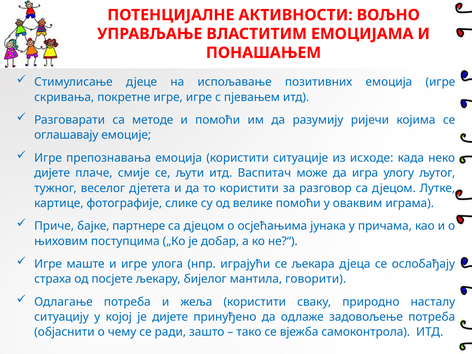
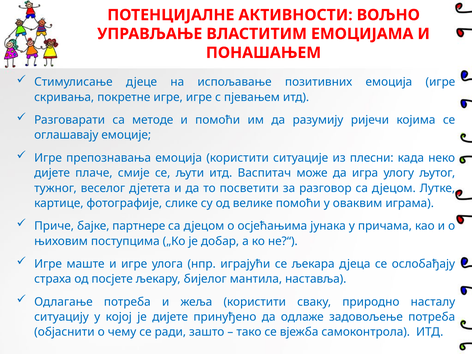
исходе: исходе -> плесни
то користити: користити -> посветити
говорити: говорити -> наставља
